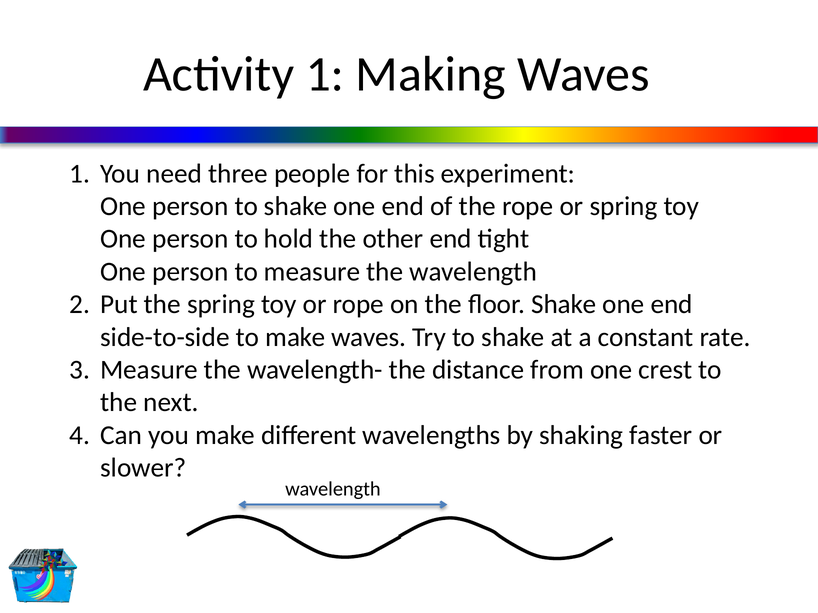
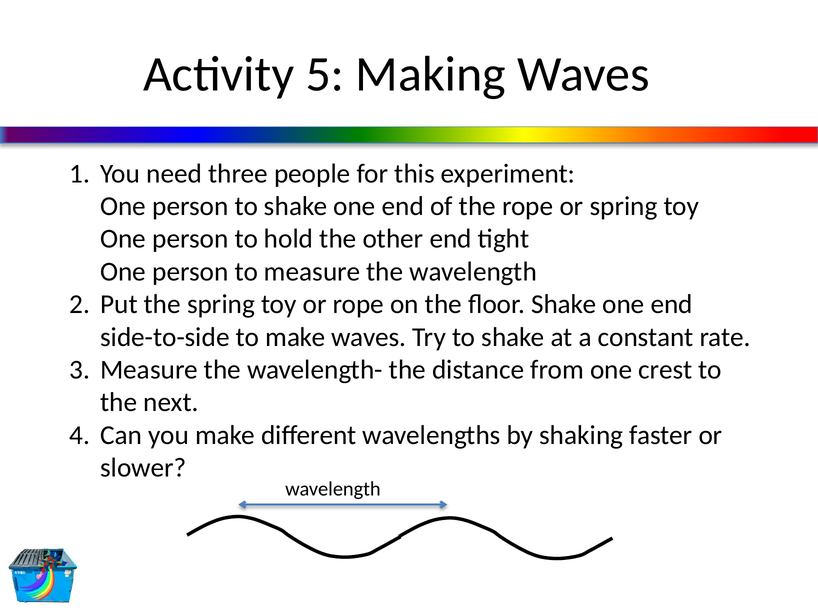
Activity 1: 1 -> 5
